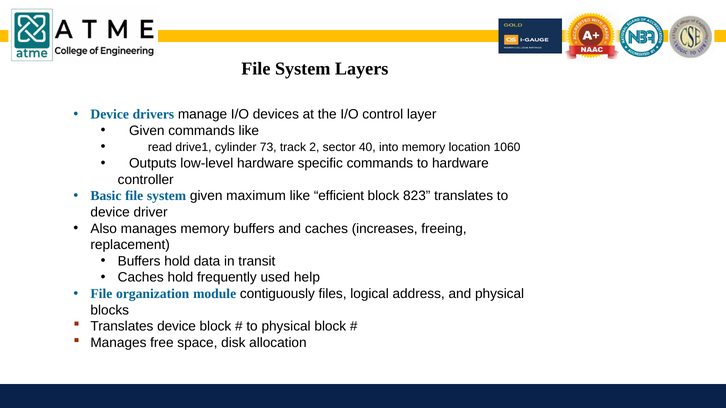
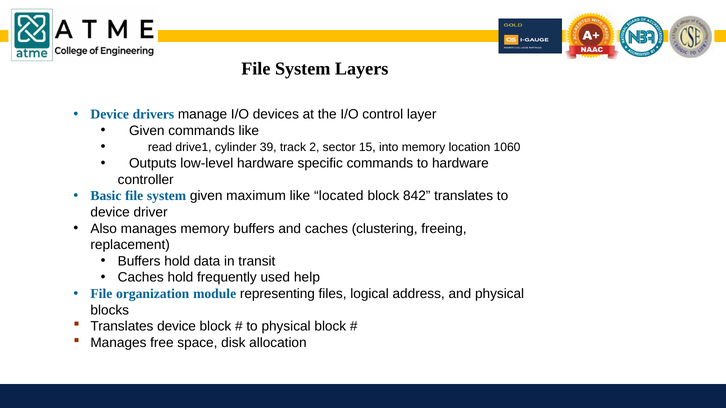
73: 73 -> 39
40: 40 -> 15
efficient: efficient -> located
823: 823 -> 842
increases: increases -> clustering
contiguously: contiguously -> representing
